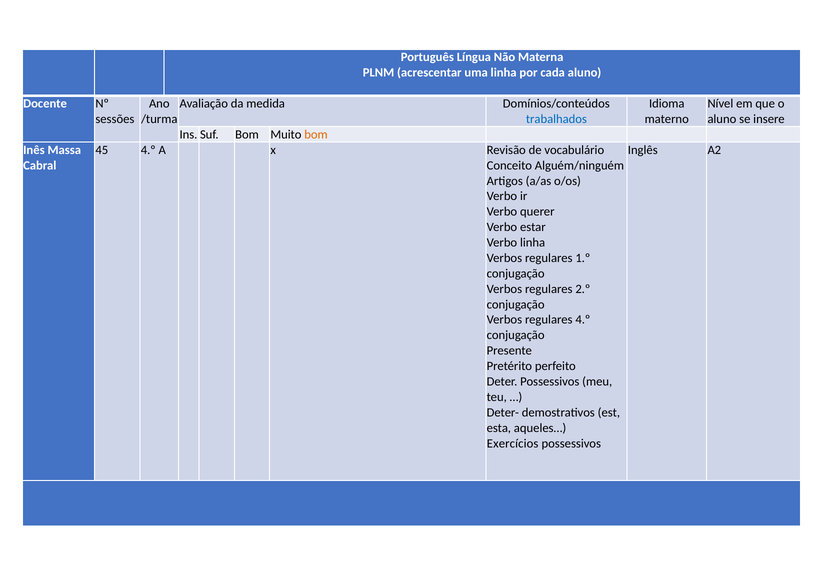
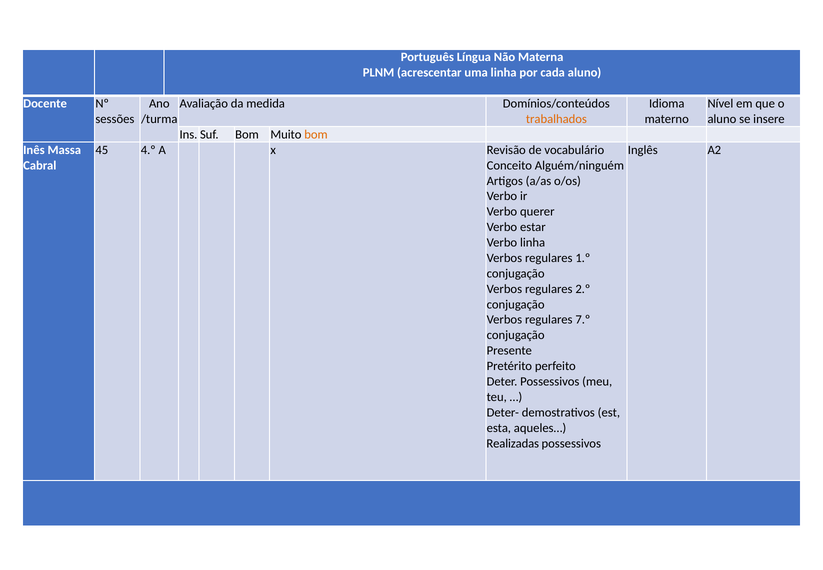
trabalhados colour: blue -> orange
regulares 4.º: 4.º -> 7.º
Exercícios: Exercícios -> Realizadas
